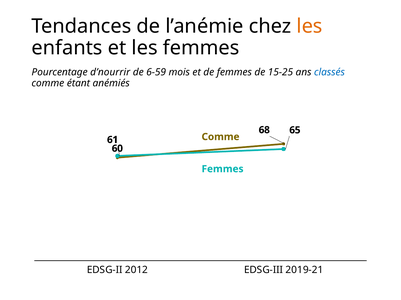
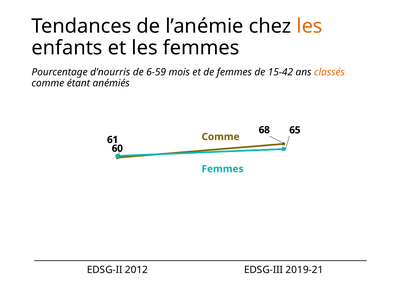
d’nourrir: d’nourrir -> d’nourris
15-25: 15-25 -> 15-42
classés colour: blue -> orange
